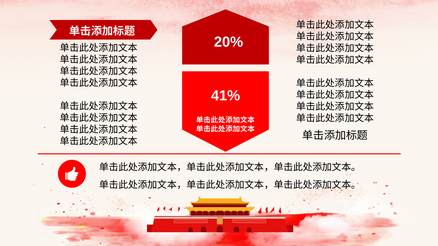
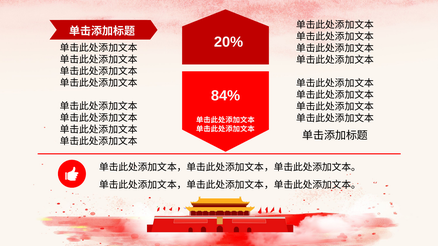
41%: 41% -> 84%
